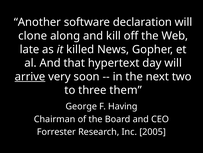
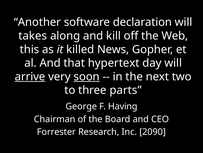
clone: clone -> takes
late: late -> this
soon underline: none -> present
them: them -> parts
2005: 2005 -> 2090
